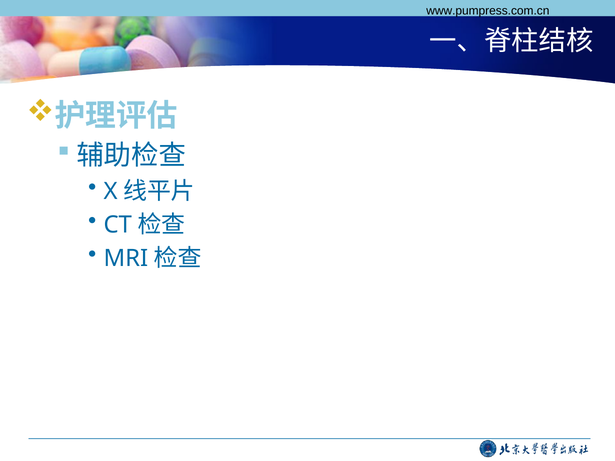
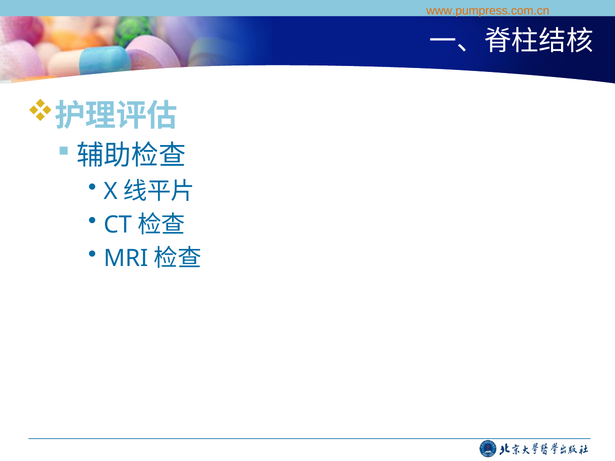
www.pumpress.com.cn colour: black -> orange
